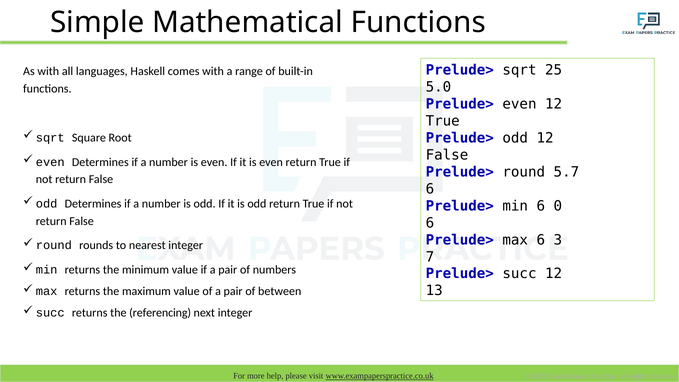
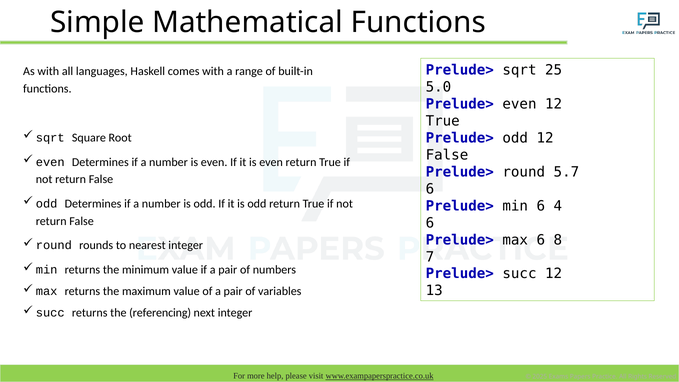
0: 0 -> 4
3: 3 -> 8
between: between -> variables
